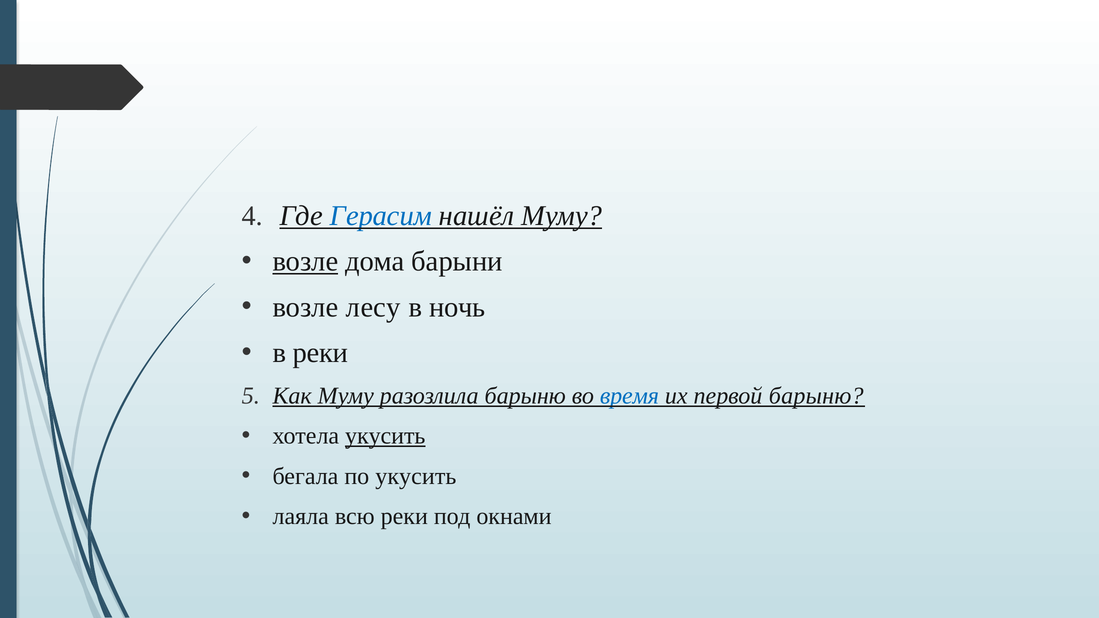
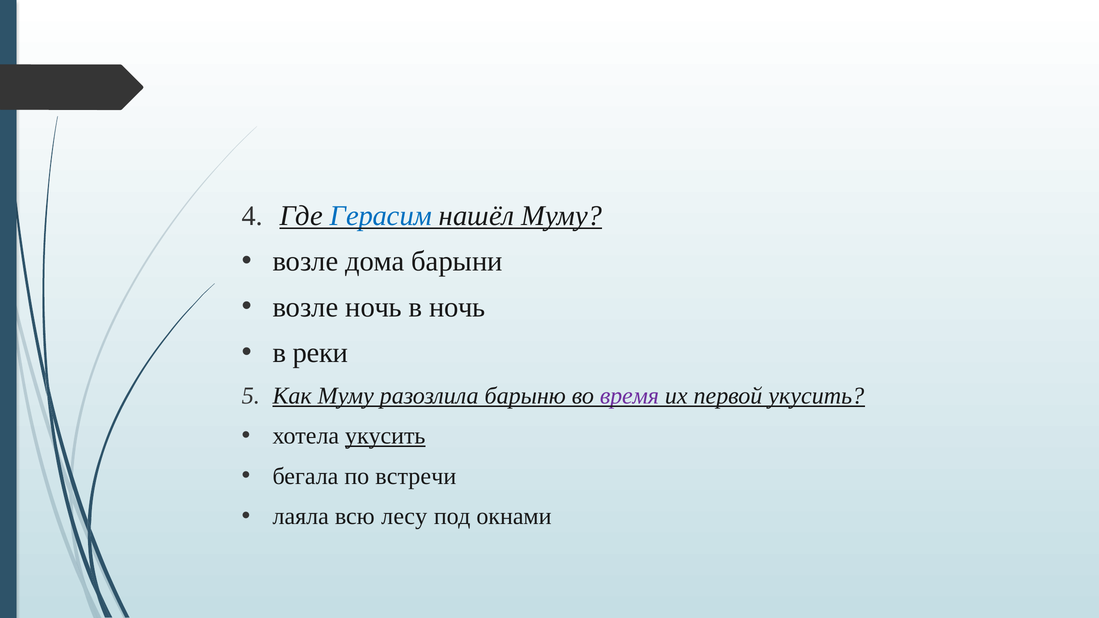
возле at (305, 261) underline: present -> none
возле лесу: лесу -> ночь
время colour: blue -> purple
первой барыню: барыню -> укусить
по укусить: укусить -> встречи
всю реки: реки -> лесу
